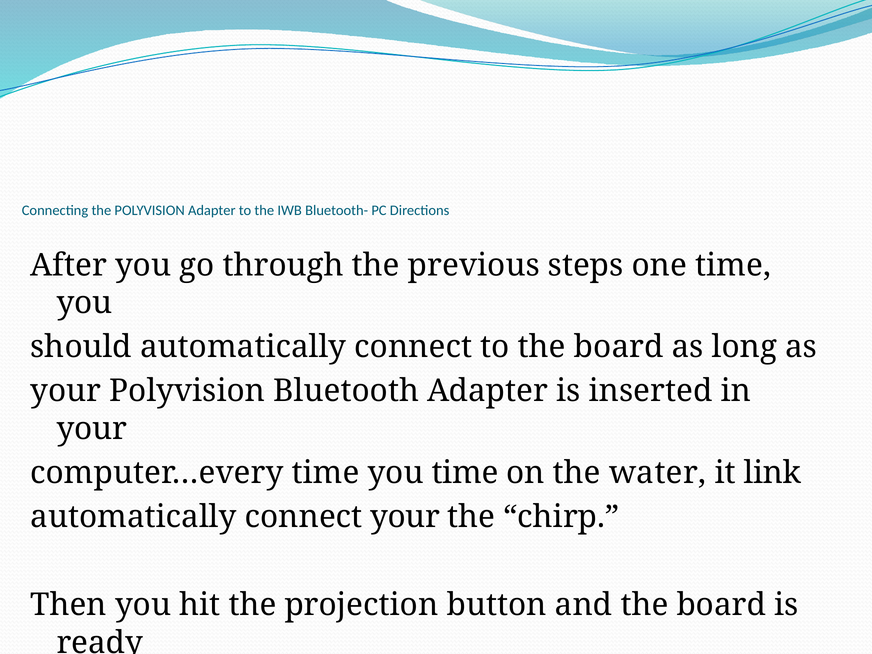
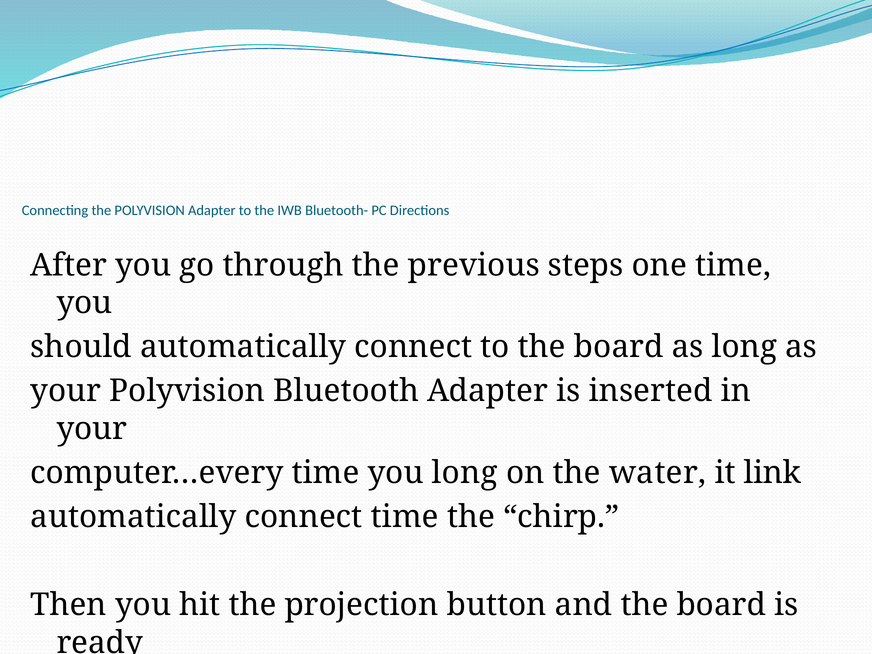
you time: time -> long
connect your: your -> time
